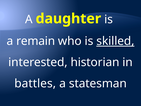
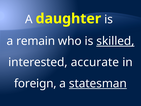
historian: historian -> accurate
battles: battles -> foreign
statesman underline: none -> present
